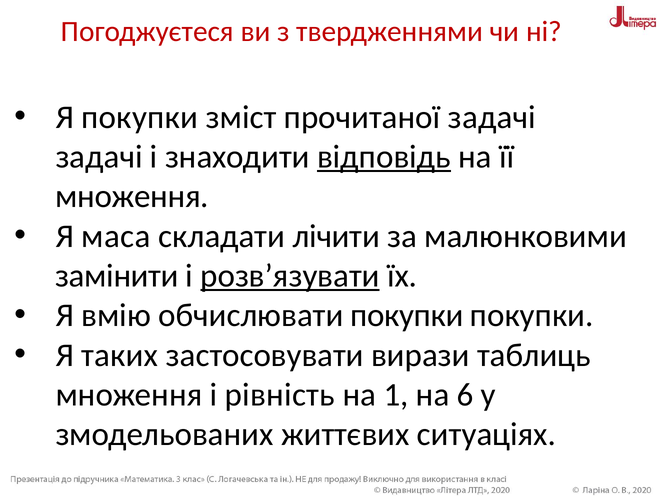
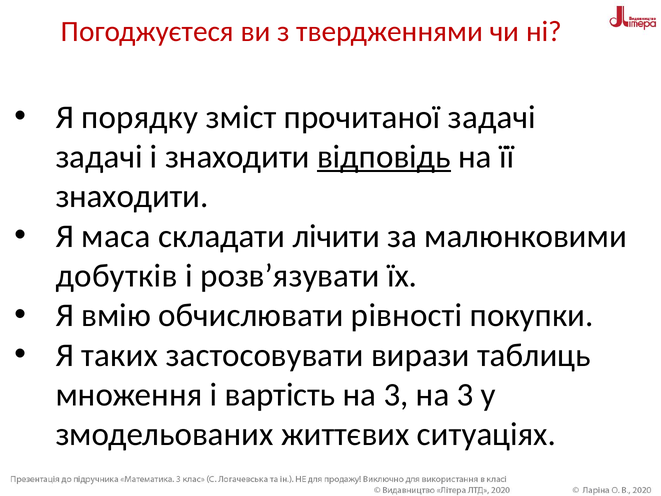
Я покупки: покупки -> порядку
множення at (132, 196): множення -> знаходити
замінити: замінити -> добутків
розв’язувати underline: present -> none
обчислювати покупки: покупки -> рівності
рівність: рівність -> вартість
1 at (396, 395): 1 -> 3
6 at (465, 395): 6 -> 3
